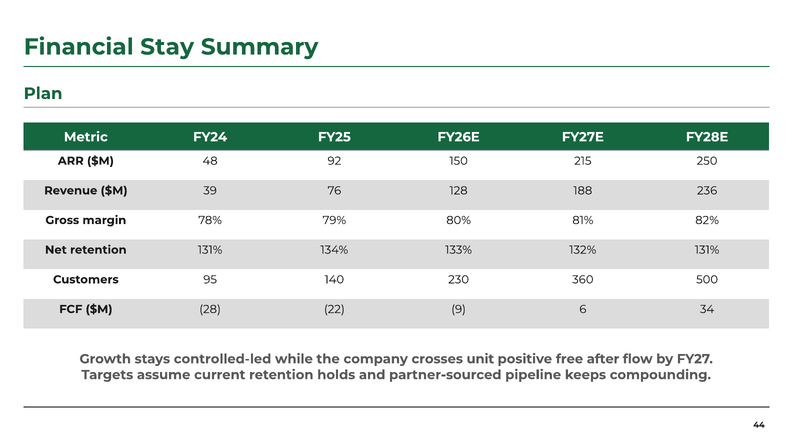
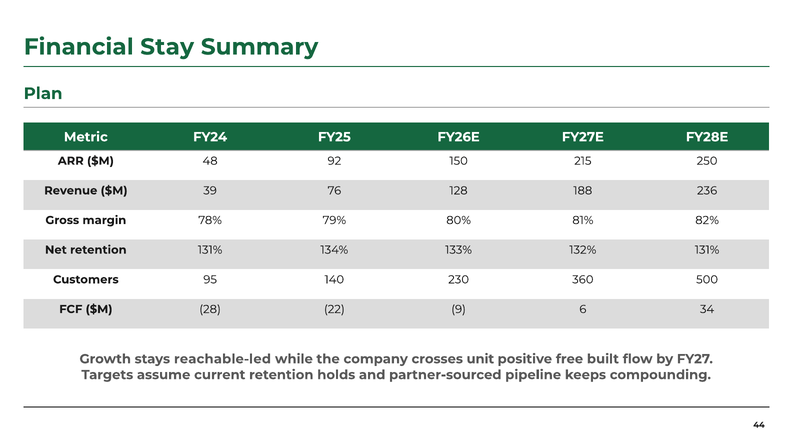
controlled-led: controlled-led -> reachable-led
after: after -> built
